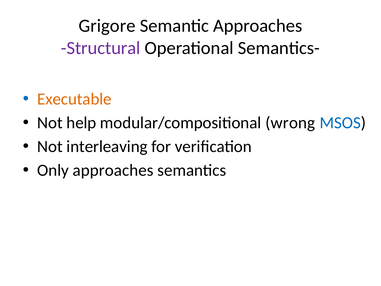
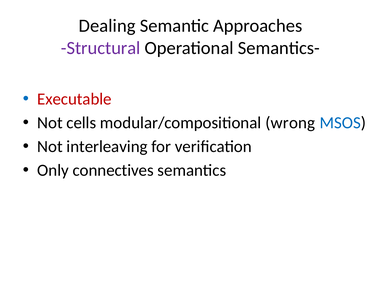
Grigore: Grigore -> Dealing
Executable colour: orange -> red
help: help -> cells
Only approaches: approaches -> connectives
